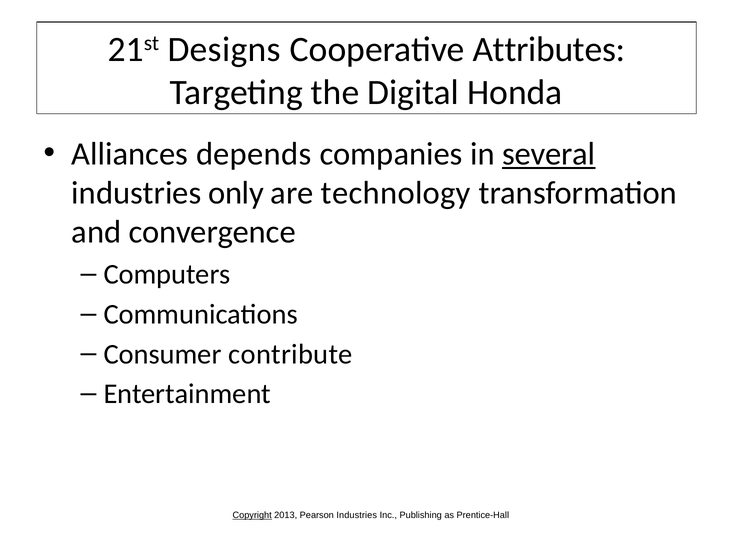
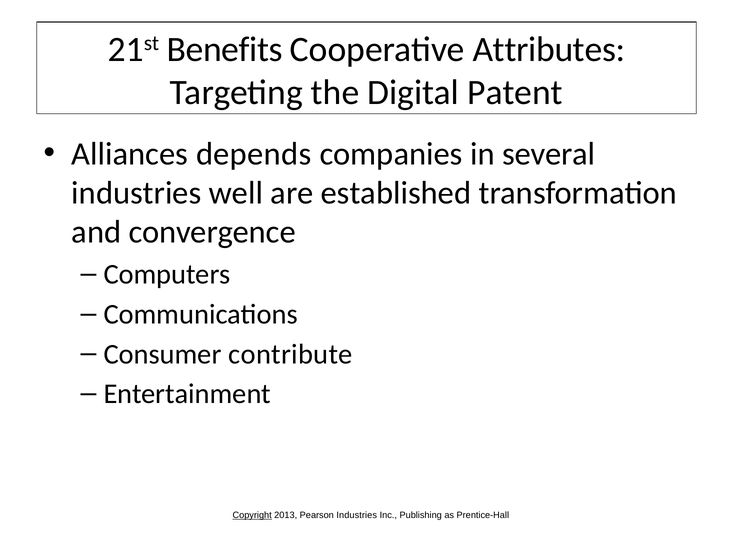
Designs: Designs -> Benefits
Honda: Honda -> Patent
several underline: present -> none
only: only -> well
technology: technology -> established
